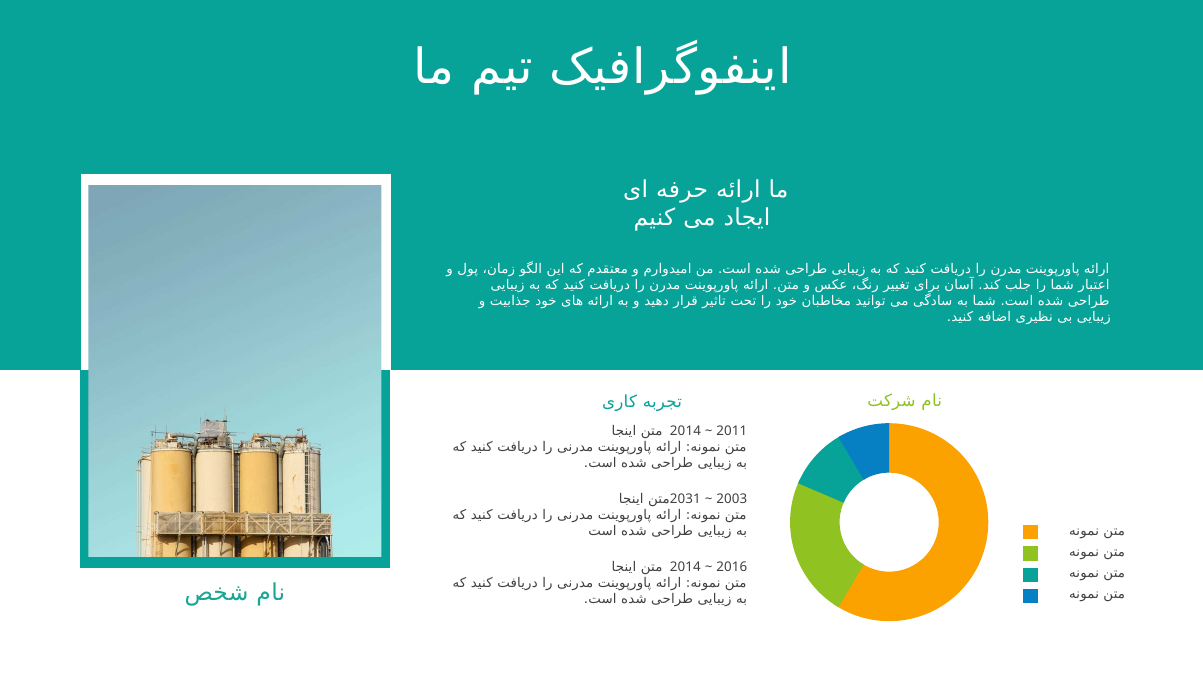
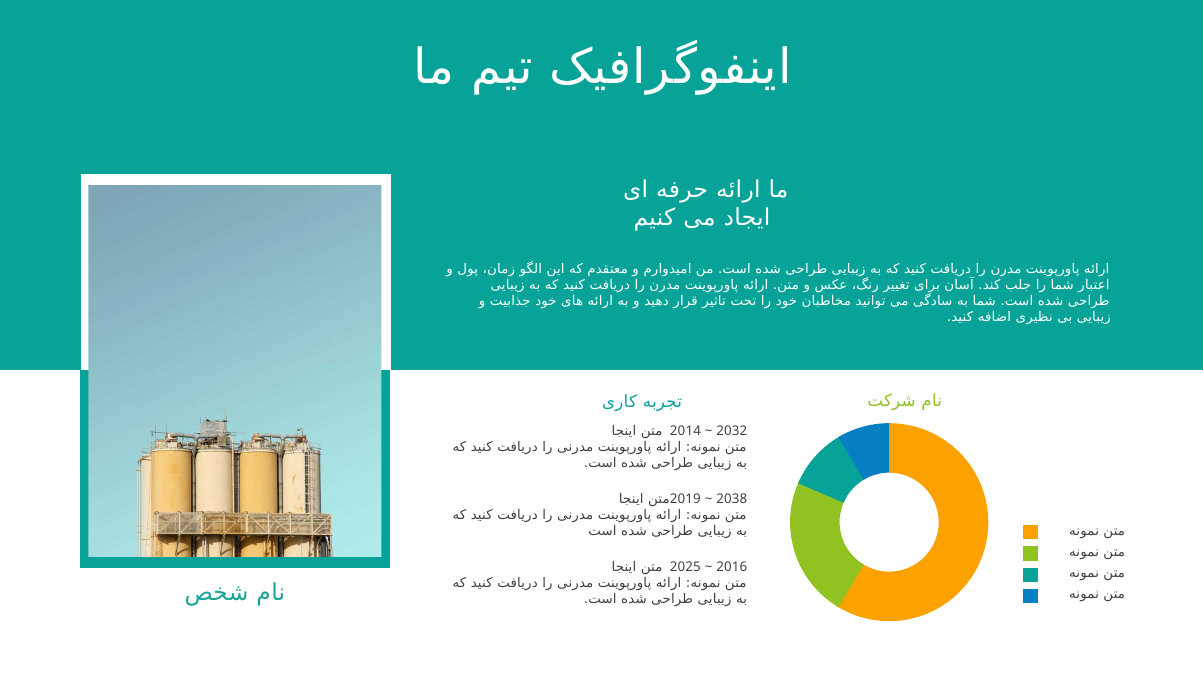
2011: 2011 -> 2032
2031: 2031 -> 2019
2003: 2003 -> 2038
2014 at (685, 567): 2014 -> 2025
